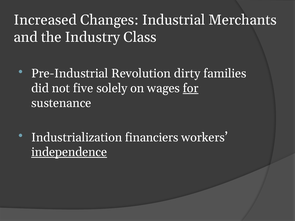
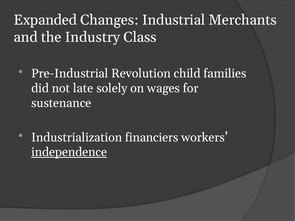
Increased: Increased -> Expanded
dirty: dirty -> child
five: five -> late
for underline: present -> none
